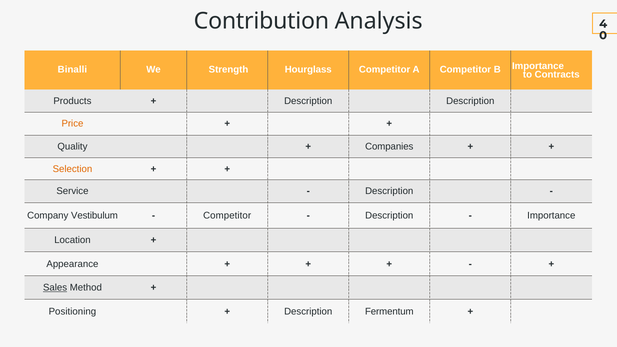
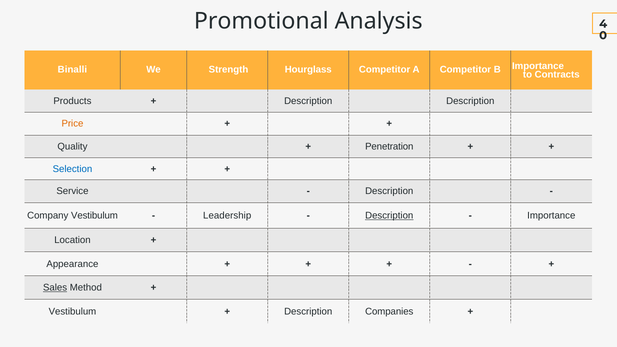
Contribution: Contribution -> Promotional
Companies: Companies -> Penetration
Selection colour: orange -> blue
Competitor at (227, 216): Competitor -> Leadership
Description at (389, 216) underline: none -> present
Positioning at (72, 311): Positioning -> Vestibulum
Fermentum: Fermentum -> Companies
